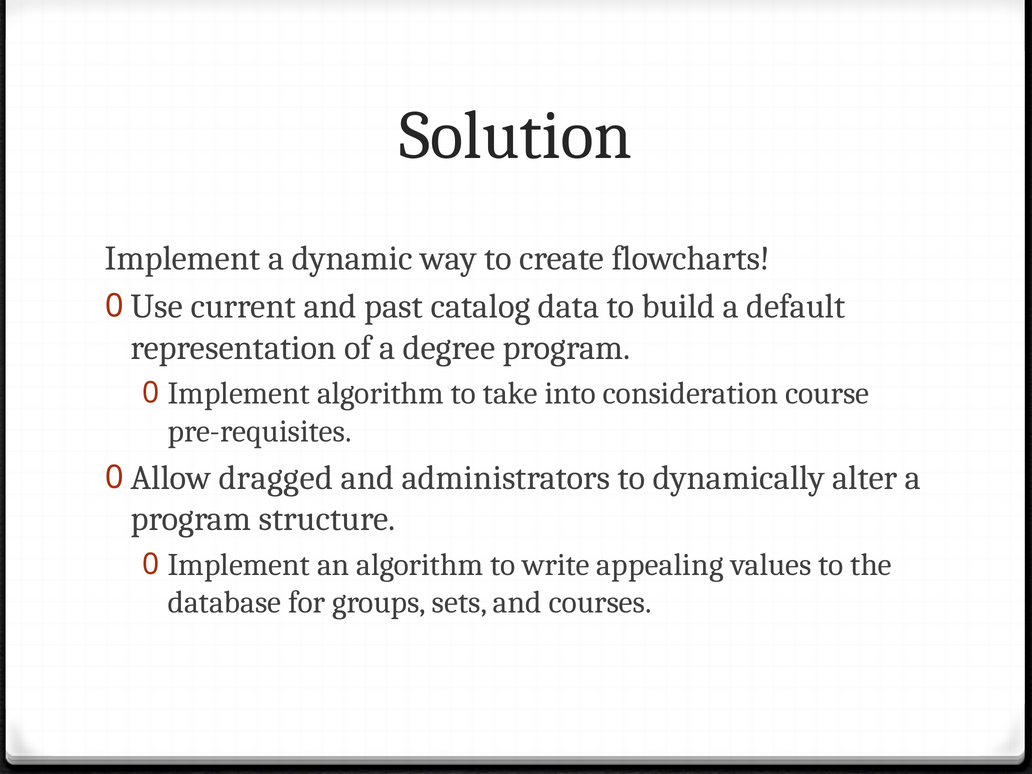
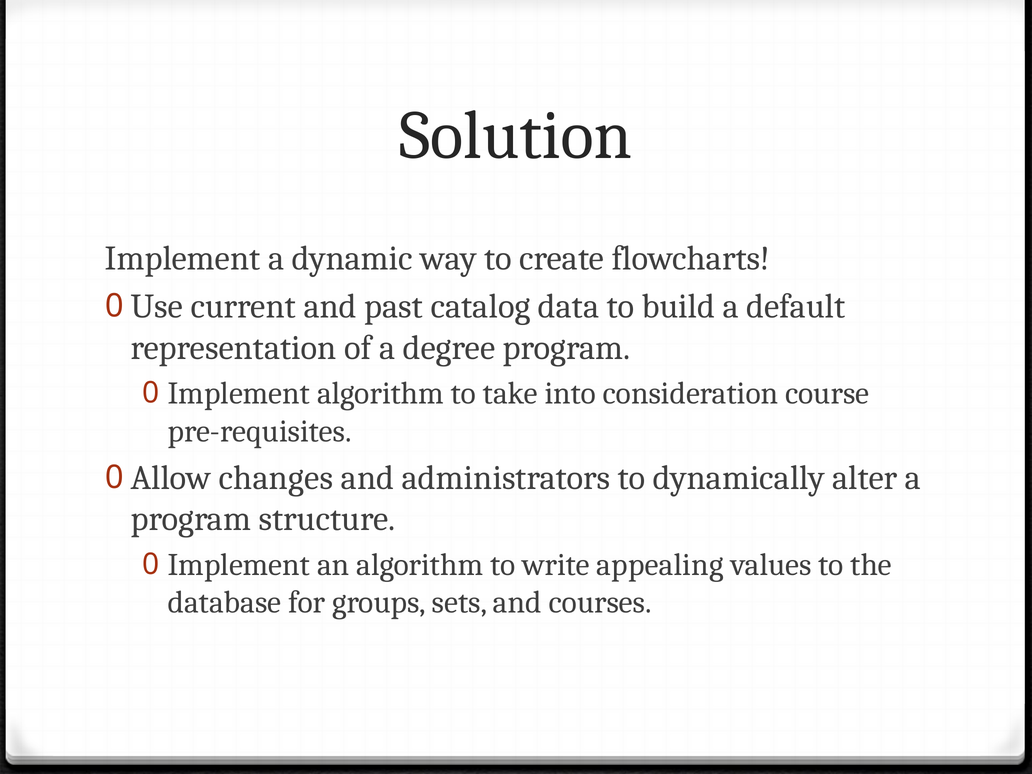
dragged: dragged -> changes
